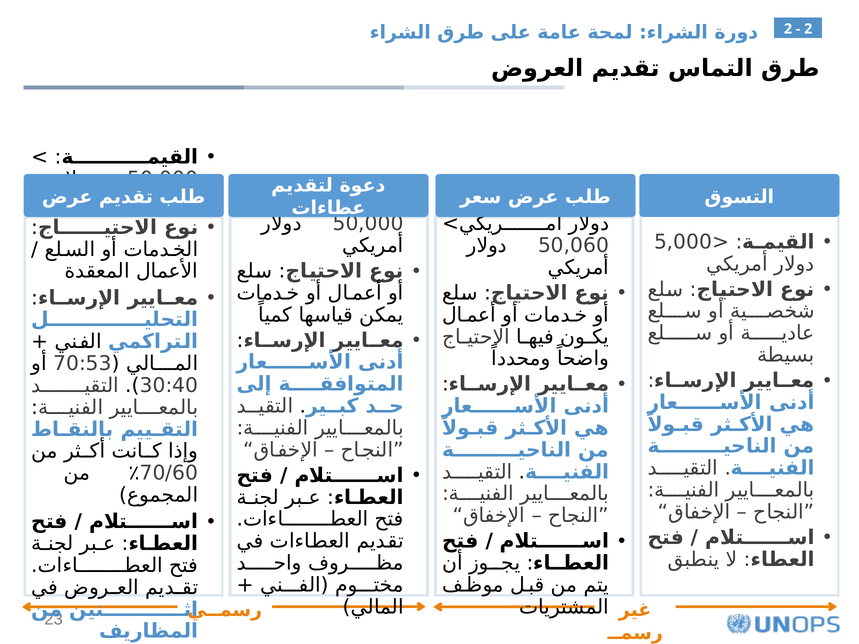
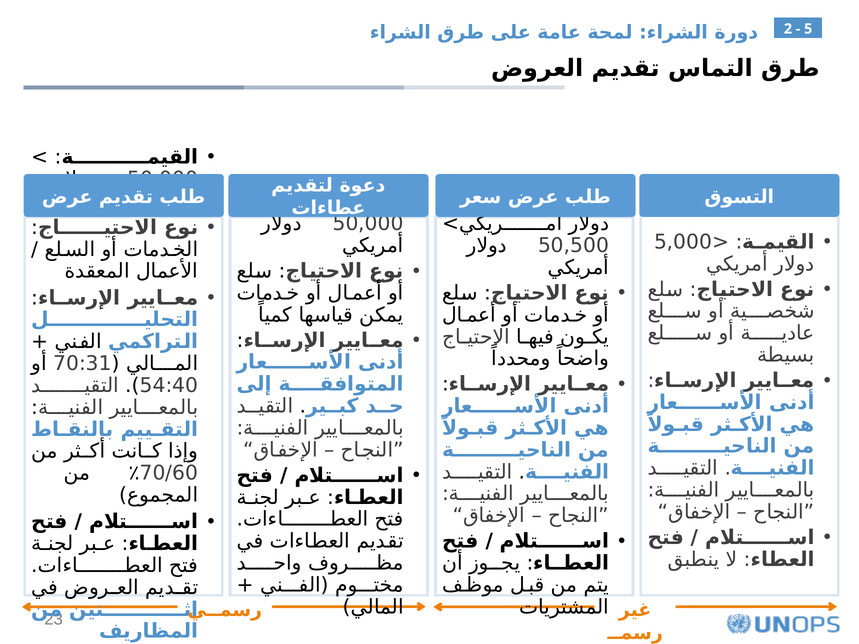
2 at (808, 29): 2 -> 5
50,060: 50,060 -> 50,500
70:53: 70:53 -> 70:31
30:40: 30:40 -> 54:40
